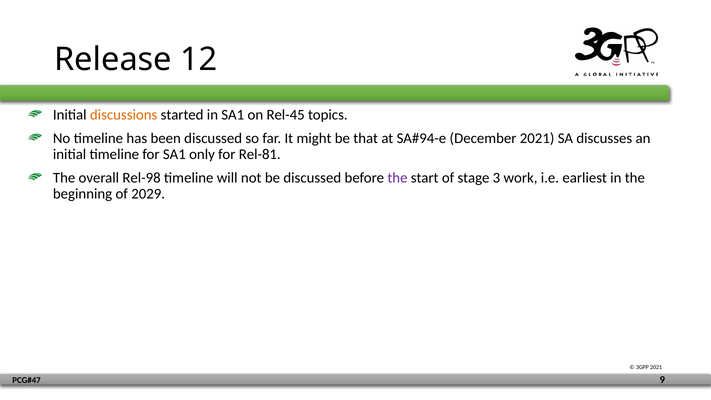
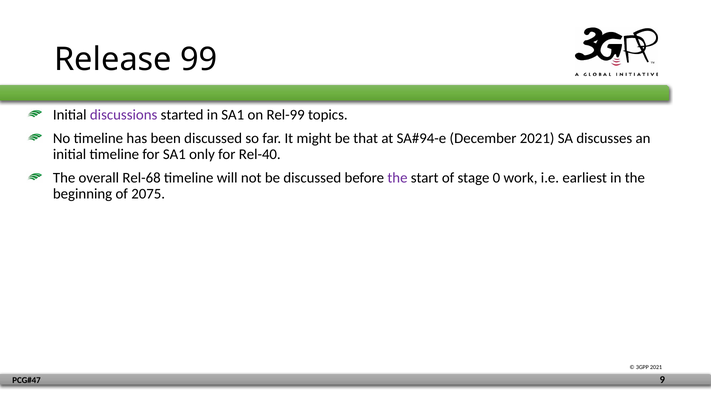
12: 12 -> 99
discussions colour: orange -> purple
Rel-45: Rel-45 -> Rel-99
Rel-81: Rel-81 -> Rel-40
Rel-98: Rel-98 -> Rel-68
3: 3 -> 0
2029: 2029 -> 2075
